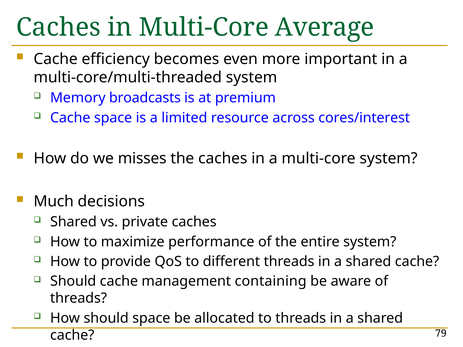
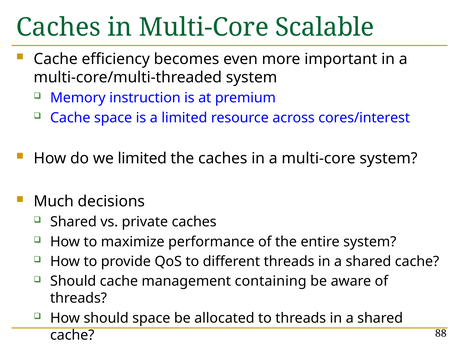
Average: Average -> Scalable
broadcasts: broadcasts -> instruction
we misses: misses -> limited
79: 79 -> 88
